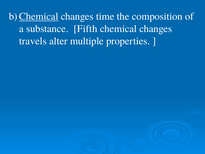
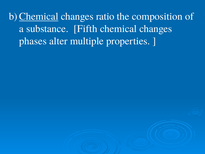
time: time -> ratio
travels: travels -> phases
